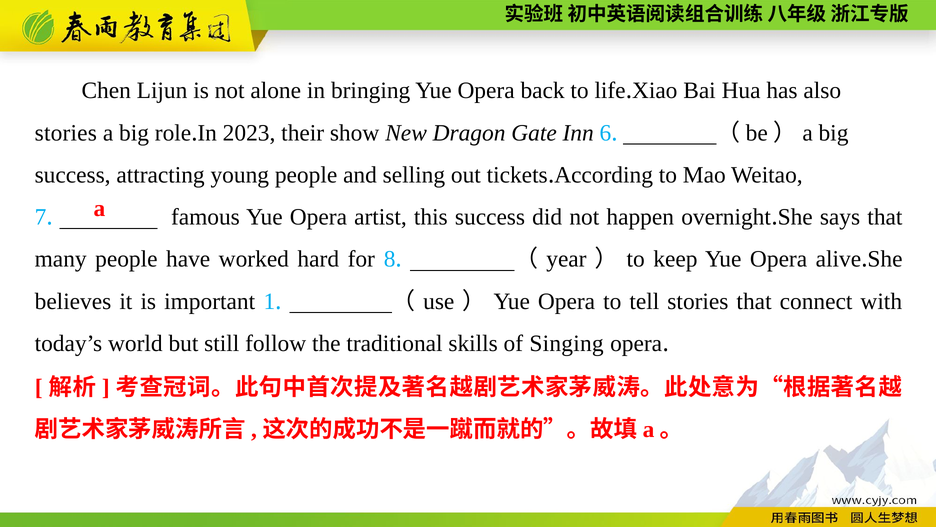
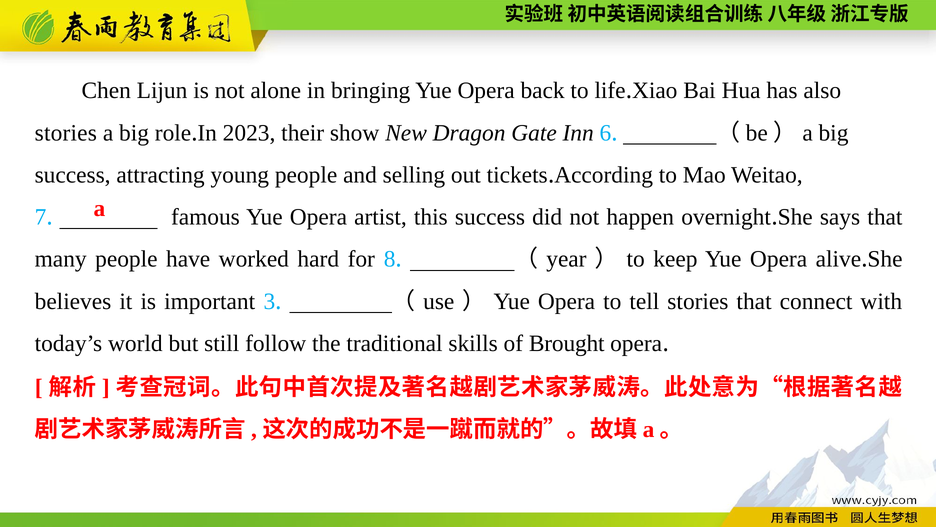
1: 1 -> 3
Singing: Singing -> Brought
